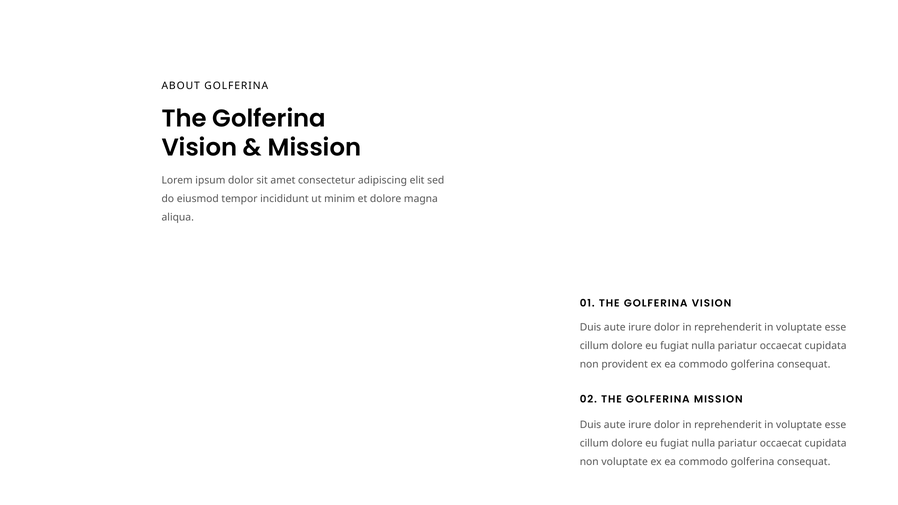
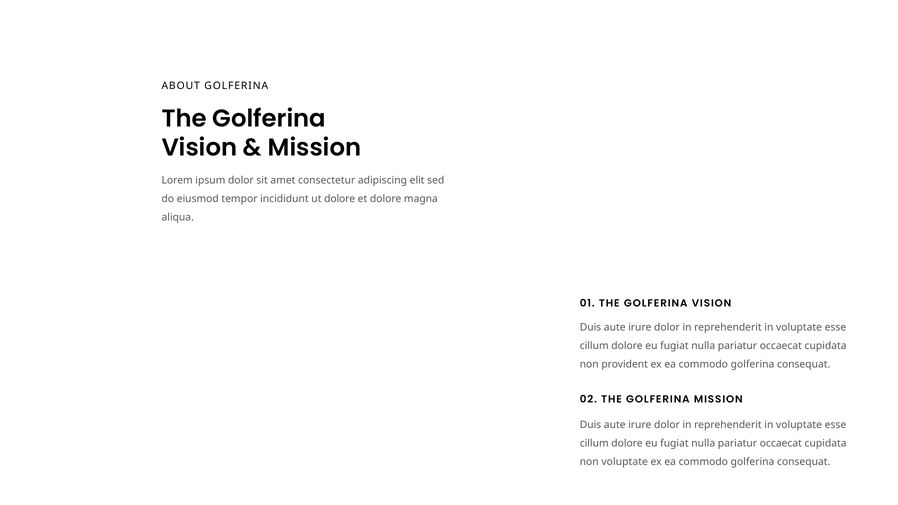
ut minim: minim -> dolore
